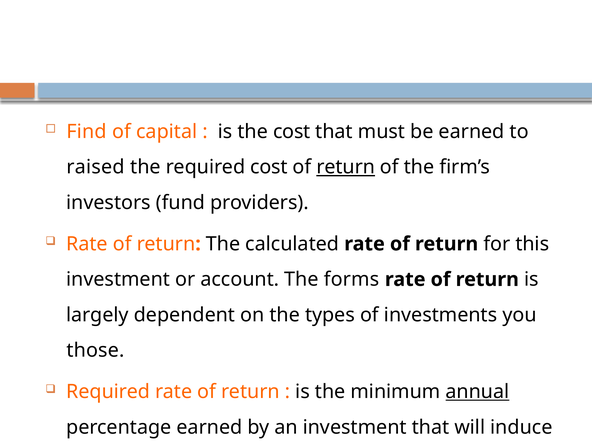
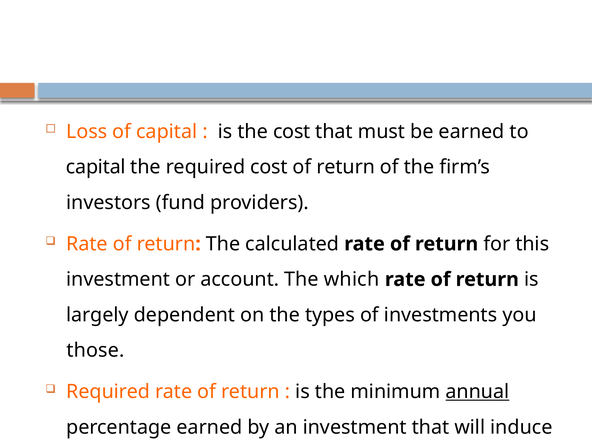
Find: Find -> Loss
raised at (96, 167): raised -> capital
return at (346, 167) underline: present -> none
forms: forms -> which
